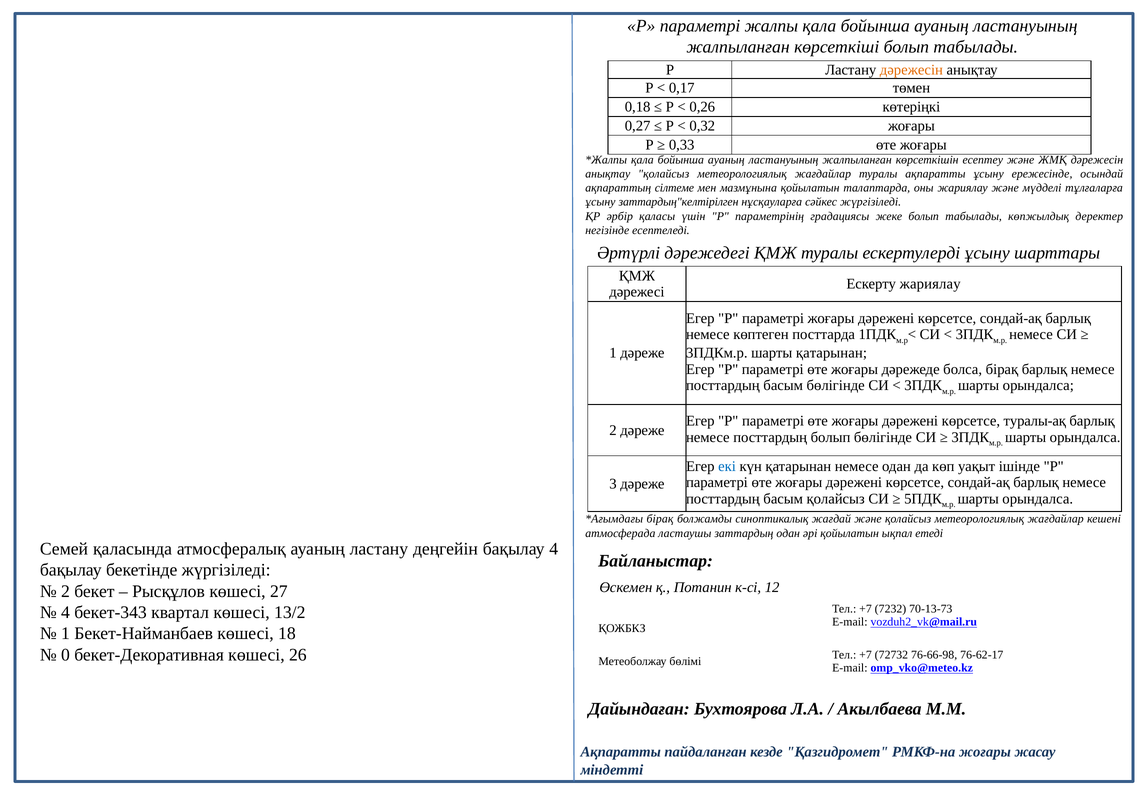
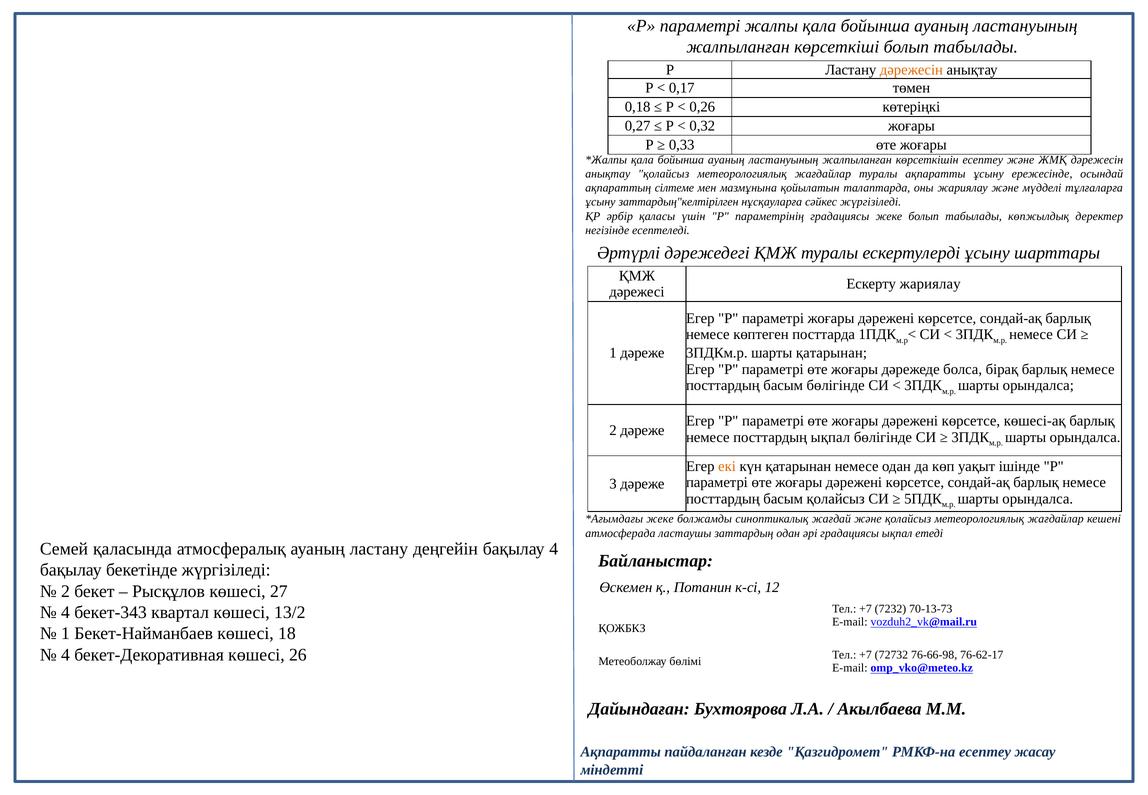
туралы-ақ: туралы-ақ -> көшесі-ақ
посттардың болып: болып -> ықпал
екі colour: blue -> orange
бірақ at (660, 519): бірақ -> жеке
әрі қойылатын: қойылатын -> градациясы
0 at (66, 655): 0 -> 4
РМКФ-на жоғары: жоғары -> есептеу
